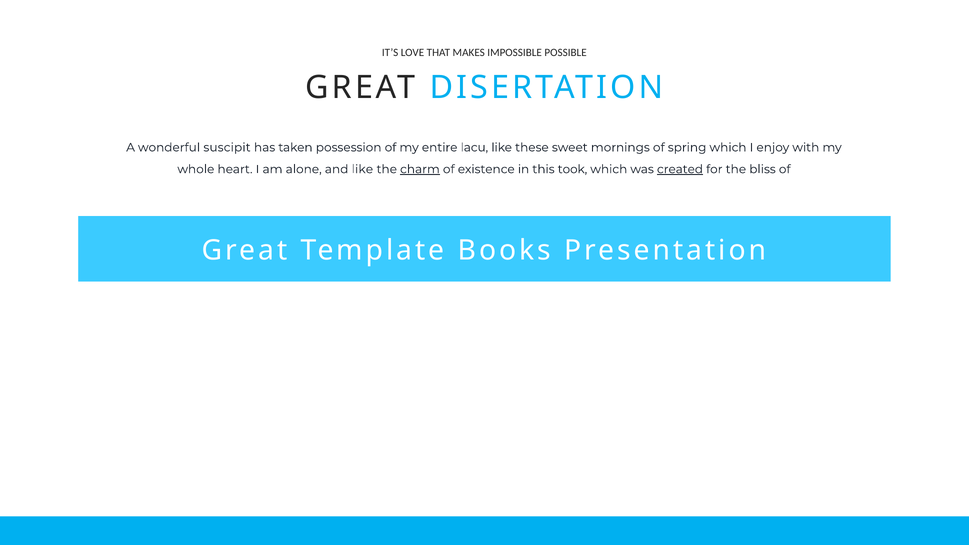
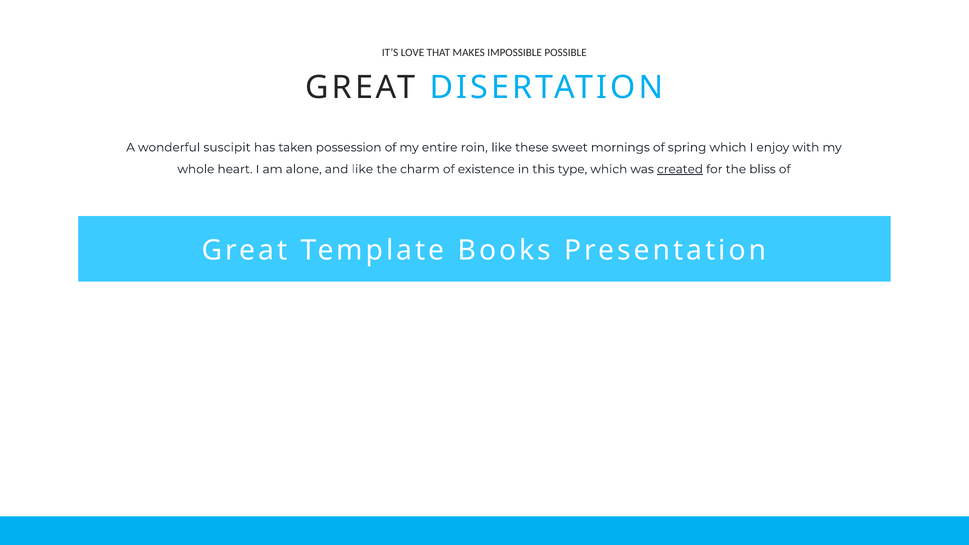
lacu: lacu -> roin
charm underline: present -> none
took: took -> type
